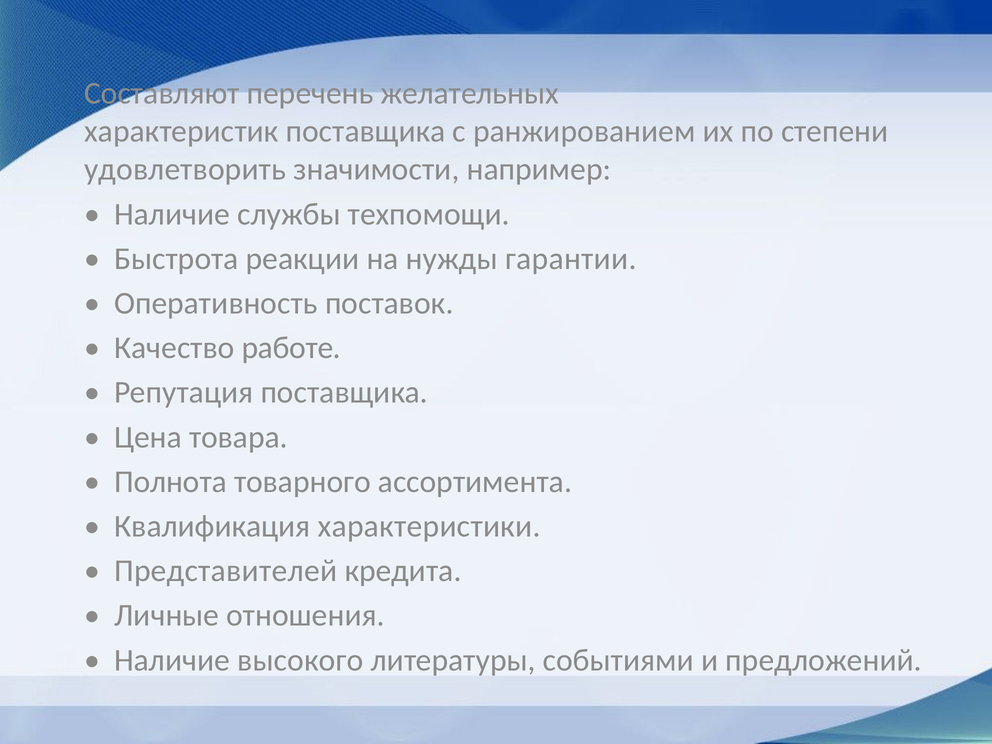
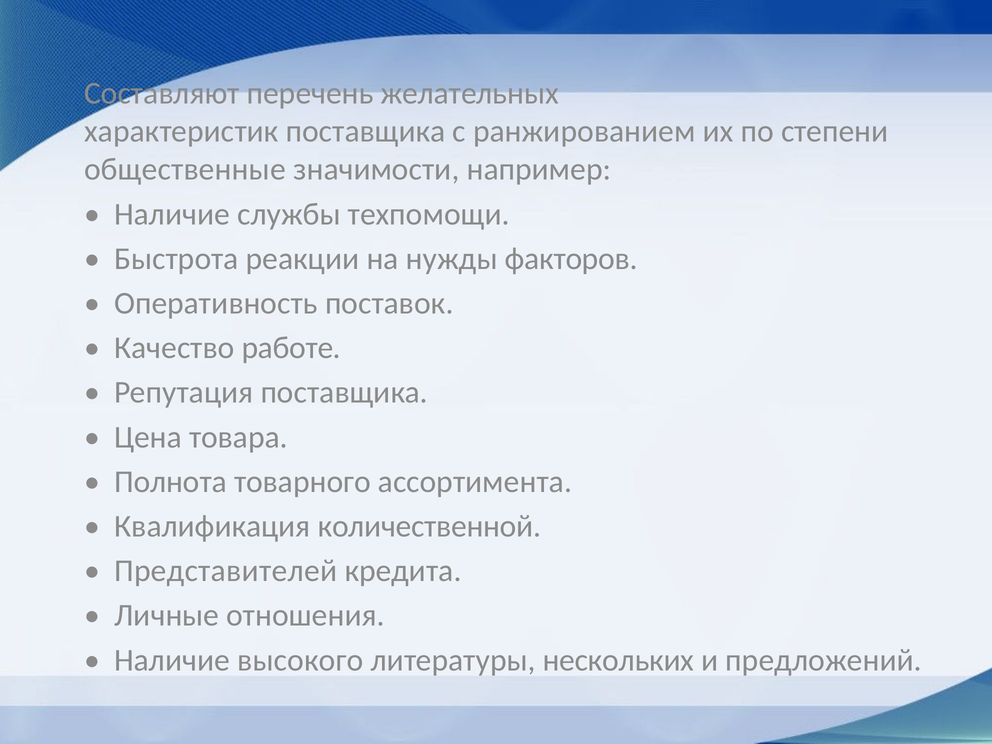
удовлетворить: удовлетворить -> общественные
гарантии: гарантии -> факторов
характеристики: характеристики -> количественной
событиями: событиями -> нескольких
